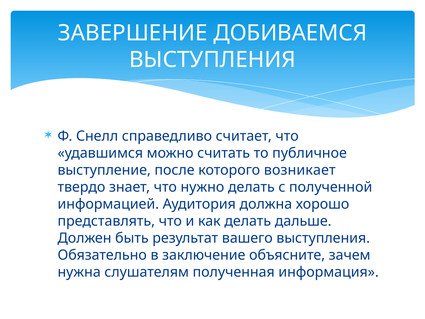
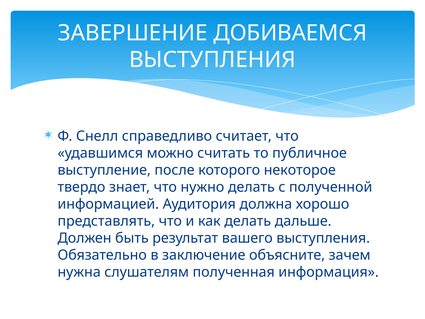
возникает: возникает -> некоторое
